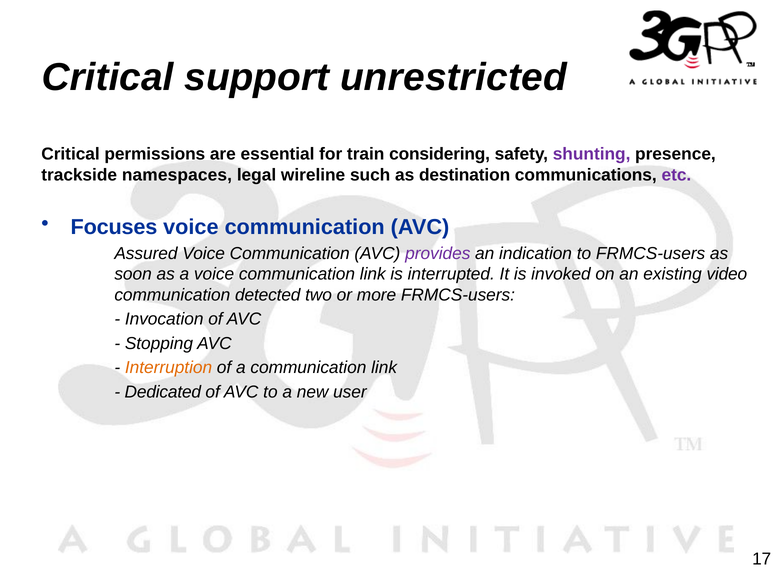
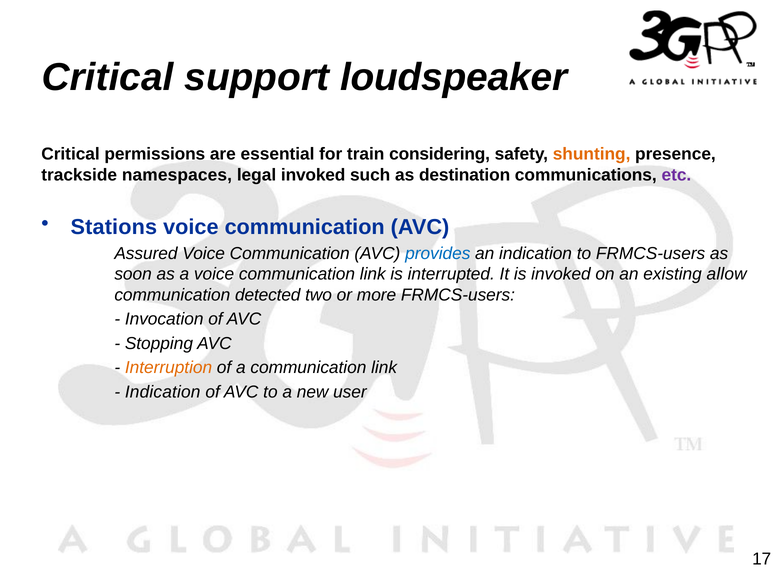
unrestricted: unrestricted -> loudspeaker
shunting colour: purple -> orange
legal wireline: wireline -> invoked
Focuses: Focuses -> Stations
provides colour: purple -> blue
video: video -> allow
Dedicated at (163, 392): Dedicated -> Indication
